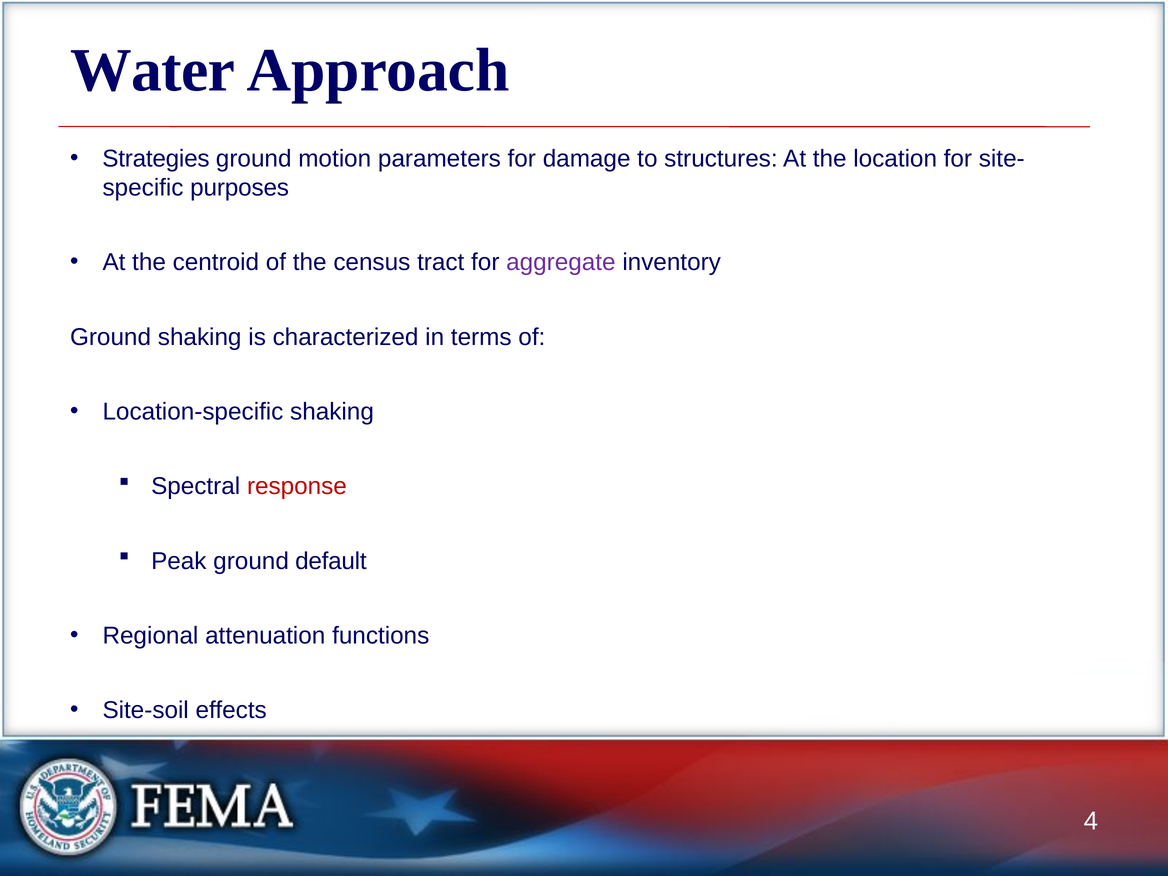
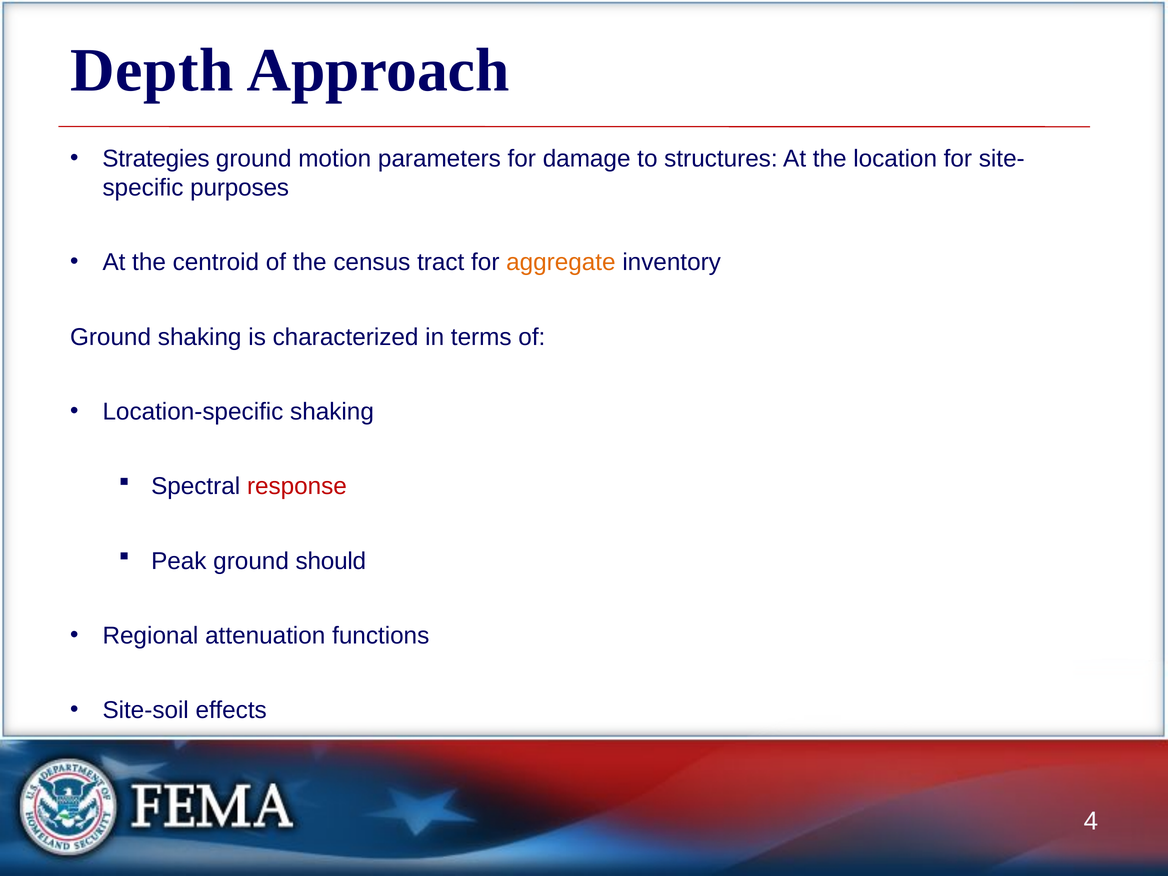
Water: Water -> Depth
aggregate colour: purple -> orange
default: default -> should
